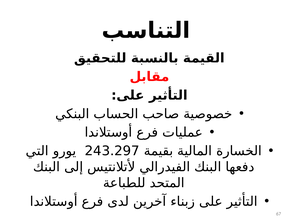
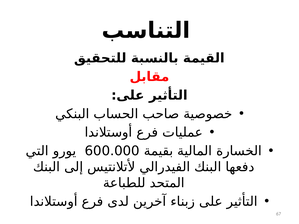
243.297: 243.297 -> 600.000
